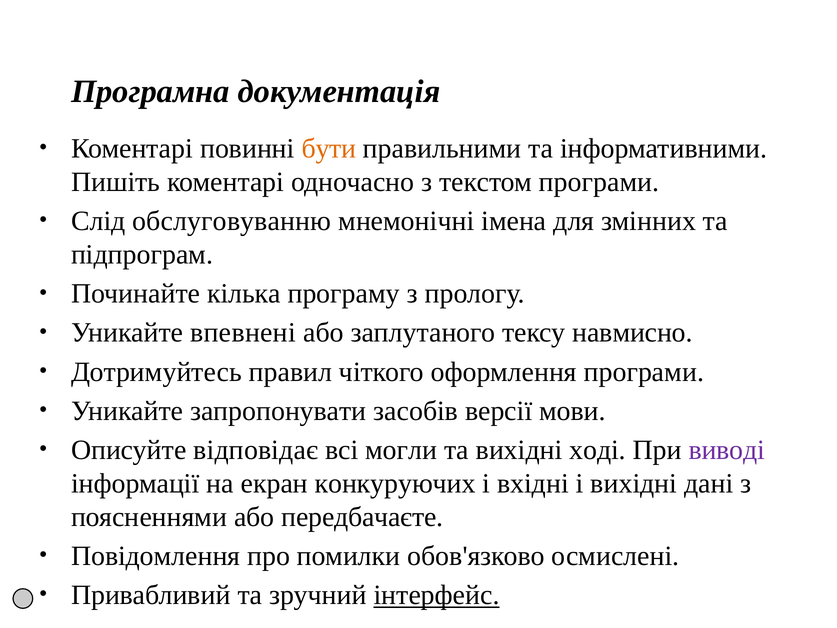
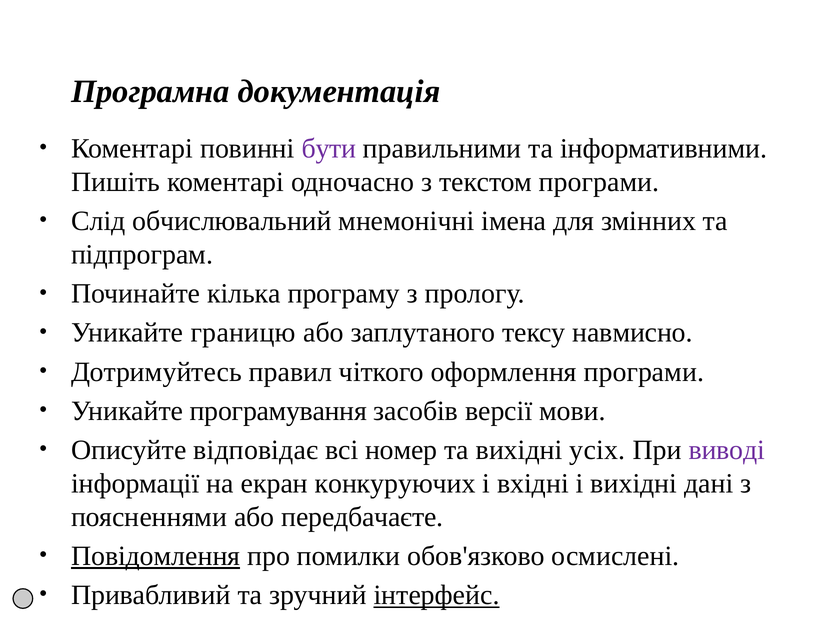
бути colour: orange -> purple
обслуговуванню: обслуговуванню -> обчислювальний
впевнені: впевнені -> границю
запропонувати: запропонувати -> програмування
могли: могли -> номер
ході: ході -> усіх
Повідомлення underline: none -> present
